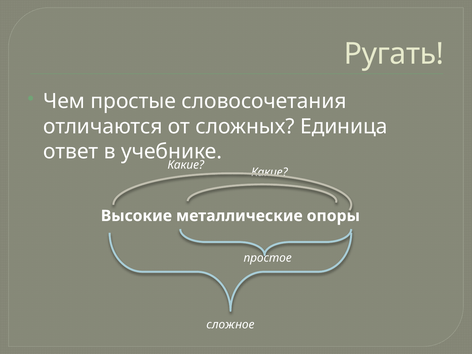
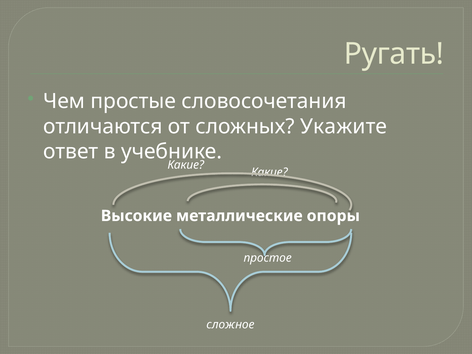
Единица: Единица -> Укажите
